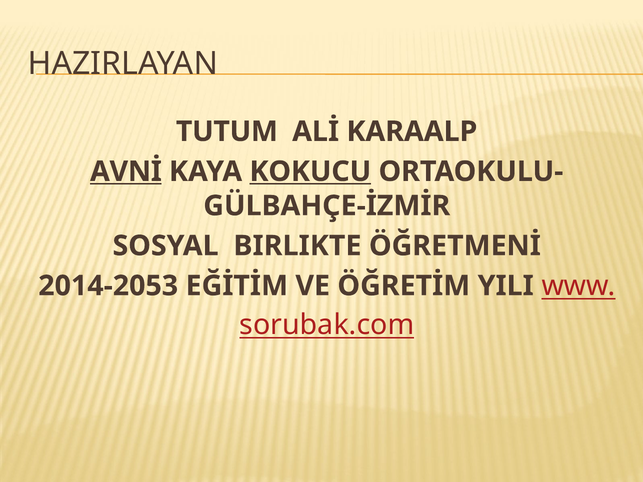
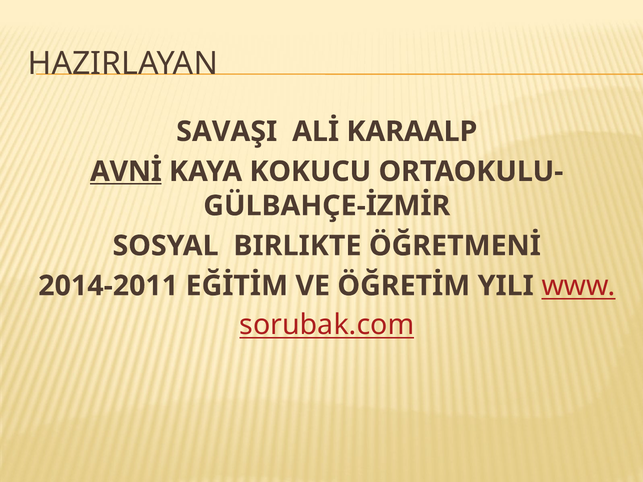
TUTUM: TUTUM -> SAVAŞI
KOKUCU underline: present -> none
2014-2053: 2014-2053 -> 2014-2011
